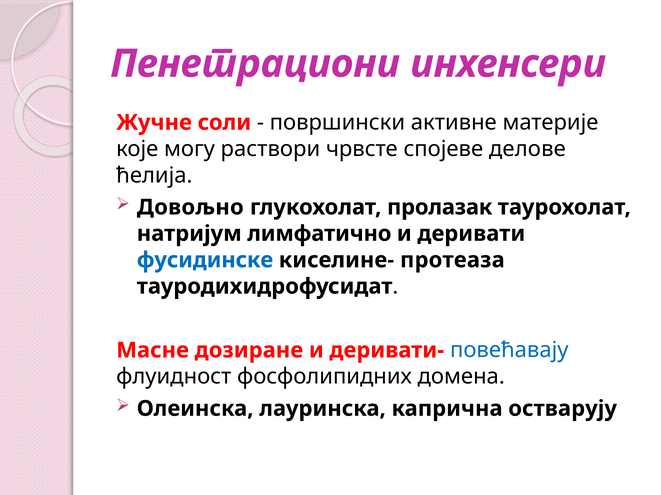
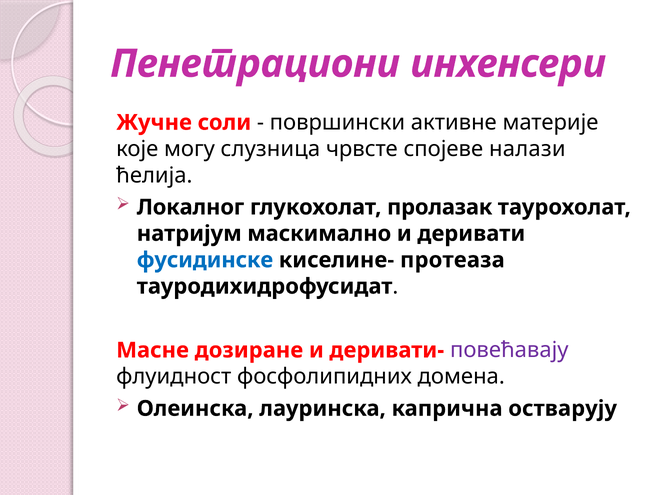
раствори: раствори -> слузница
делове: делове -> налази
Довољно: Довољно -> Локалног
лимфатично: лимфатично -> маскимално
повећавају colour: blue -> purple
